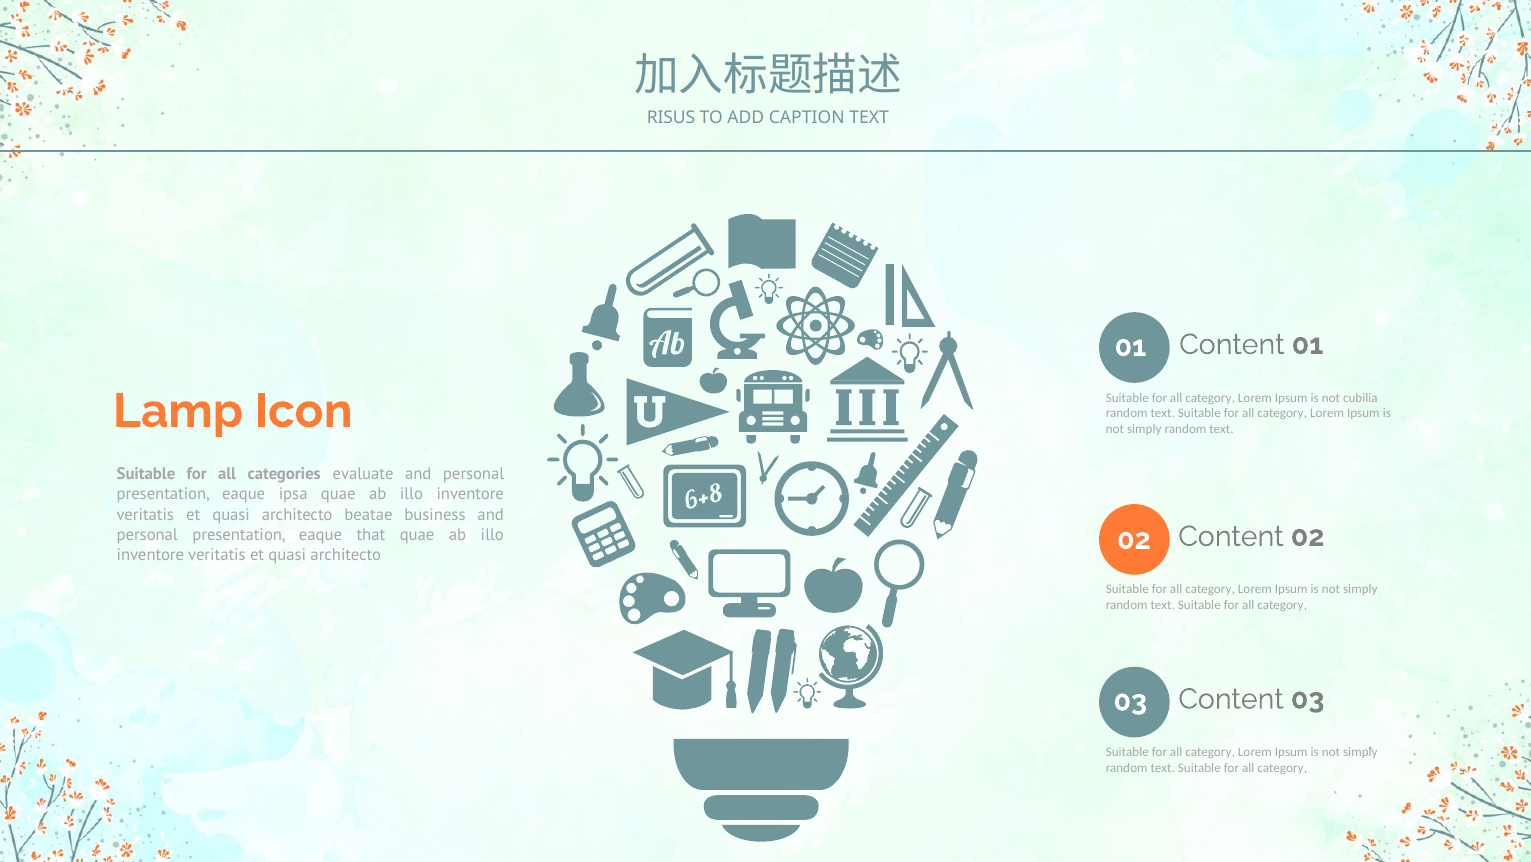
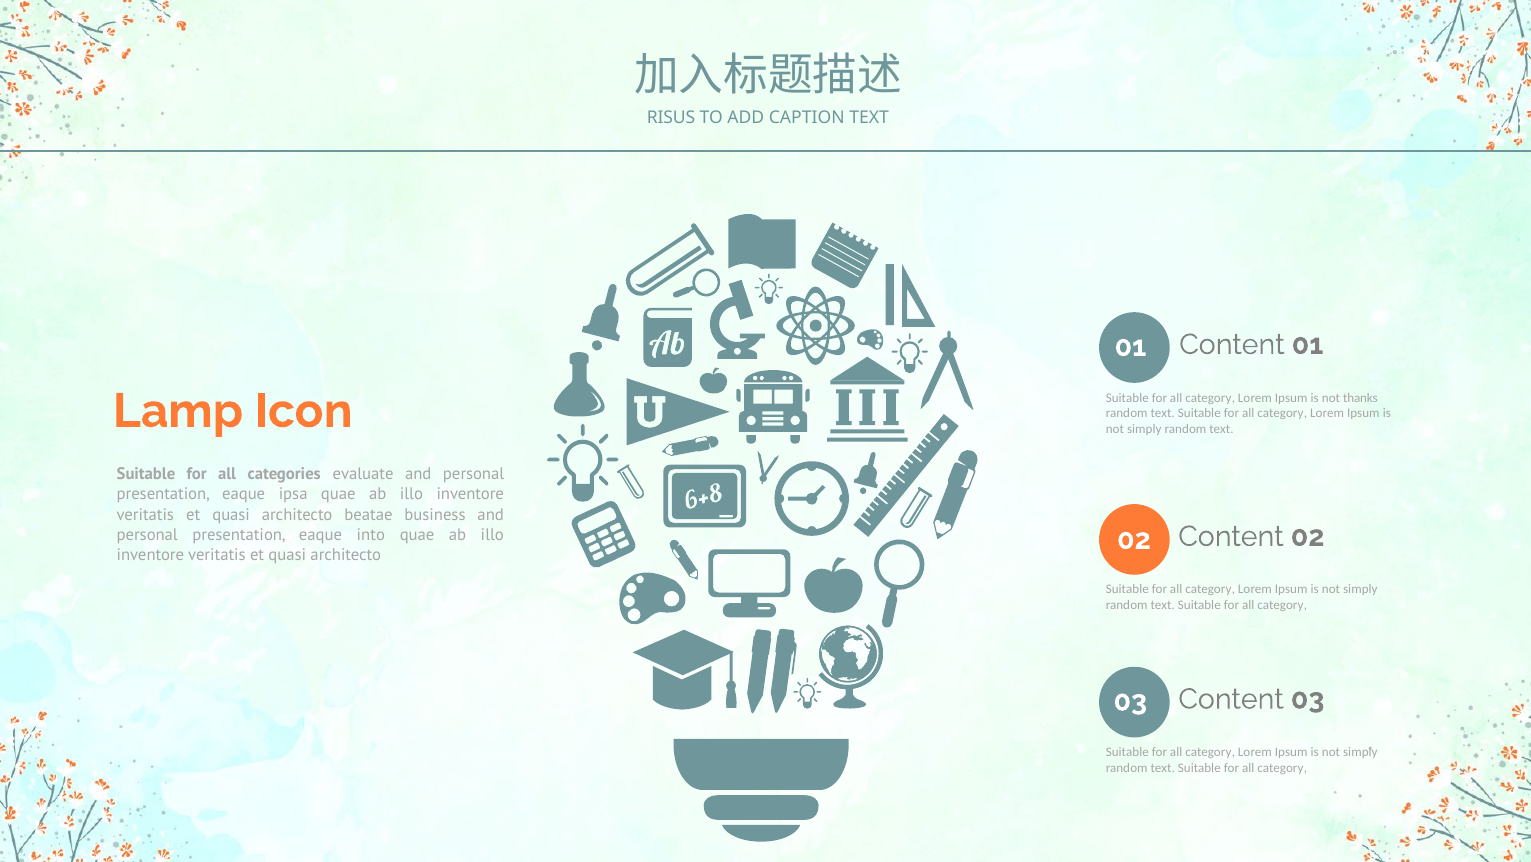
cubilia: cubilia -> thanks
that: that -> into
